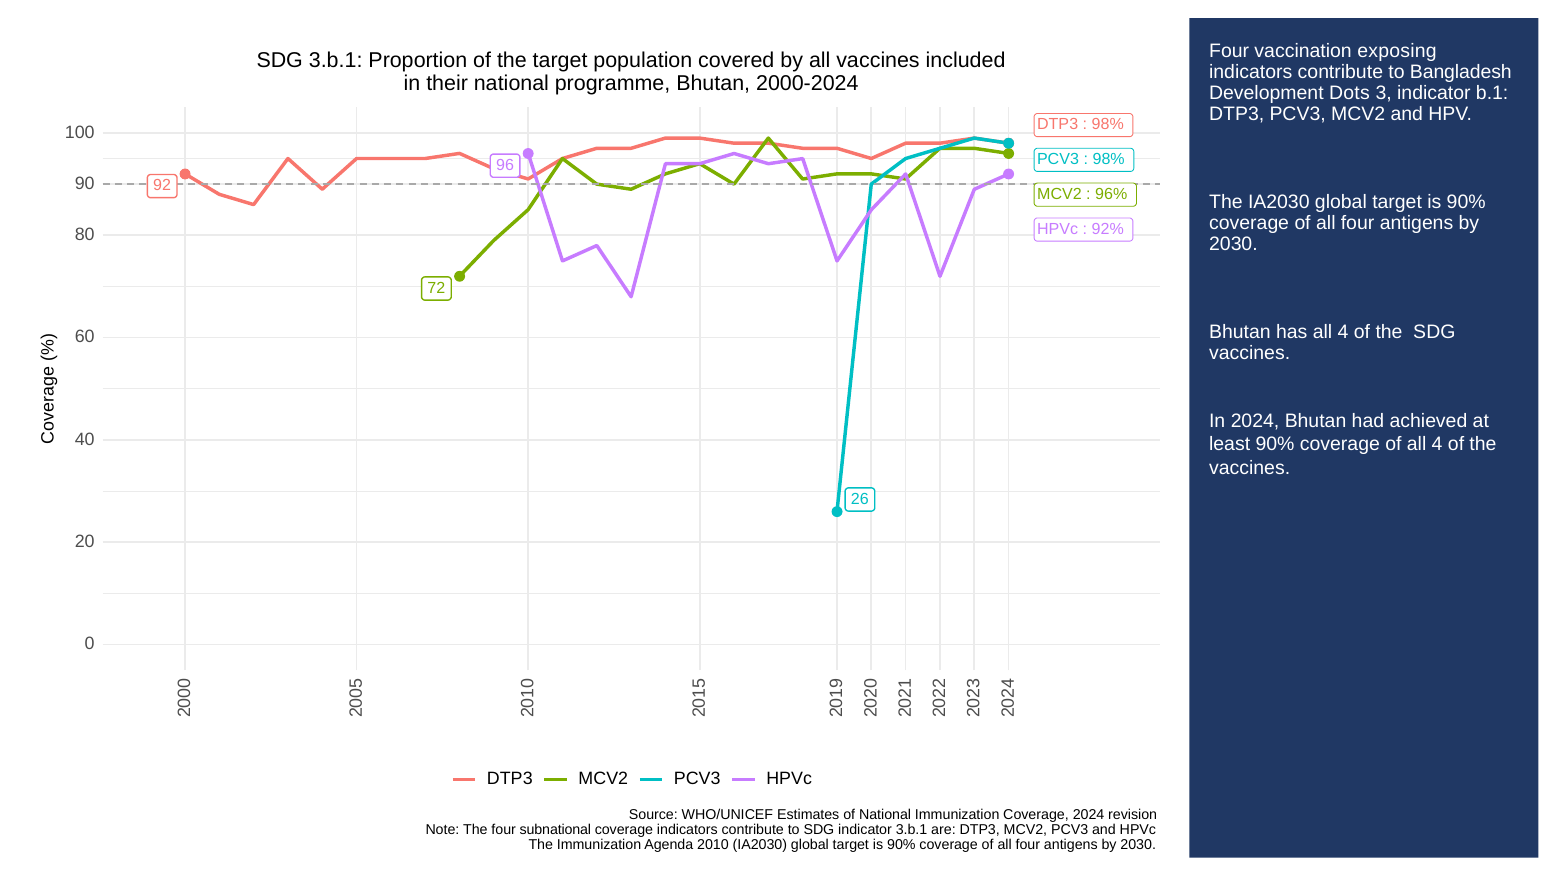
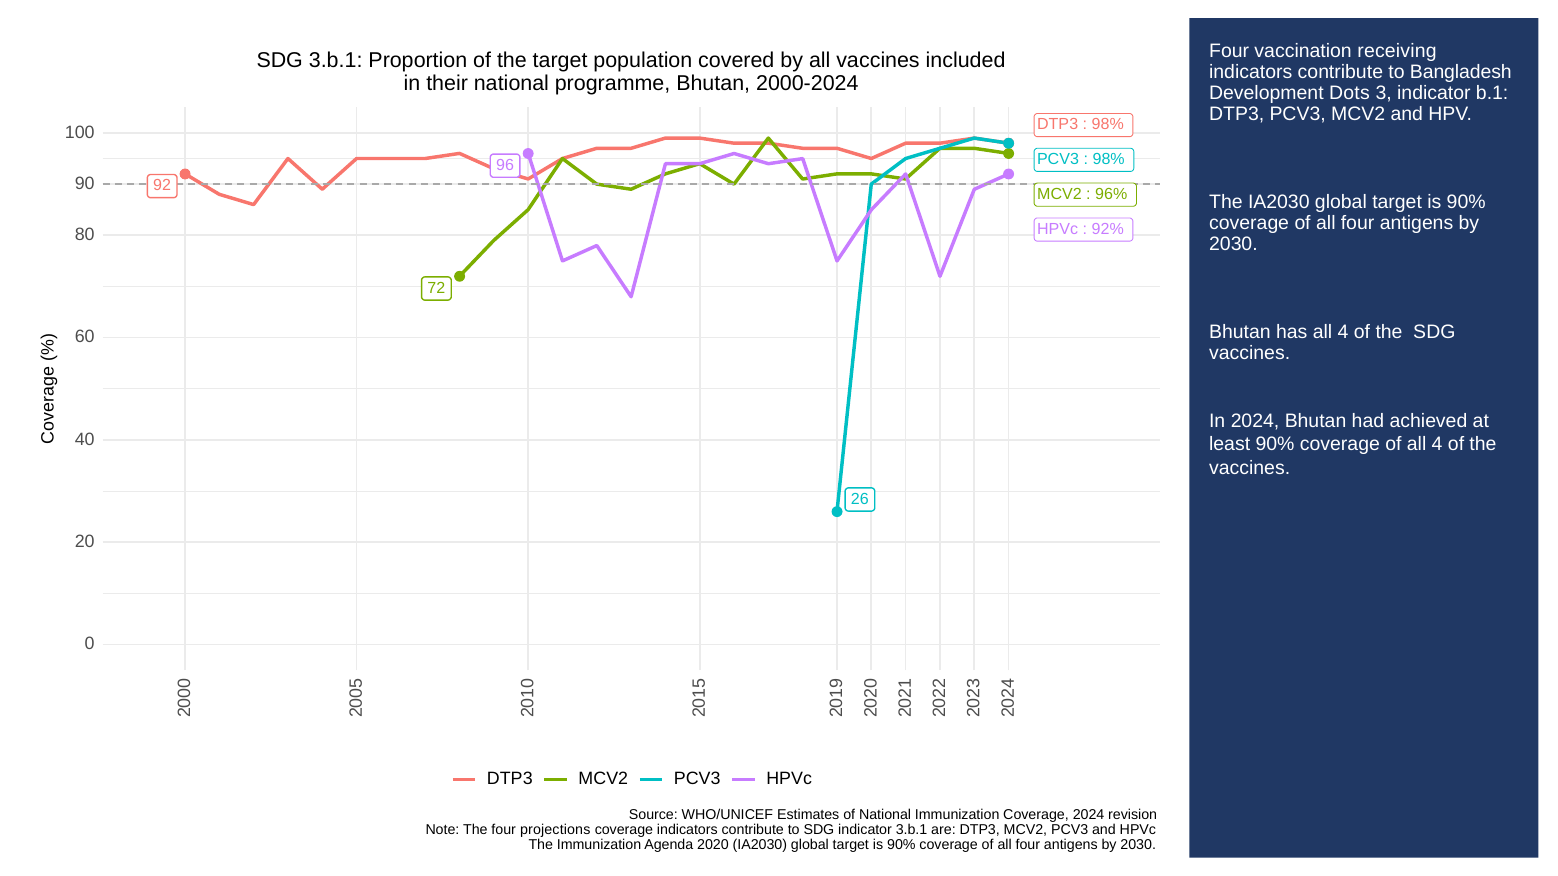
exposing: exposing -> receiving
subnational: subnational -> projections
2010: 2010 -> 2020
